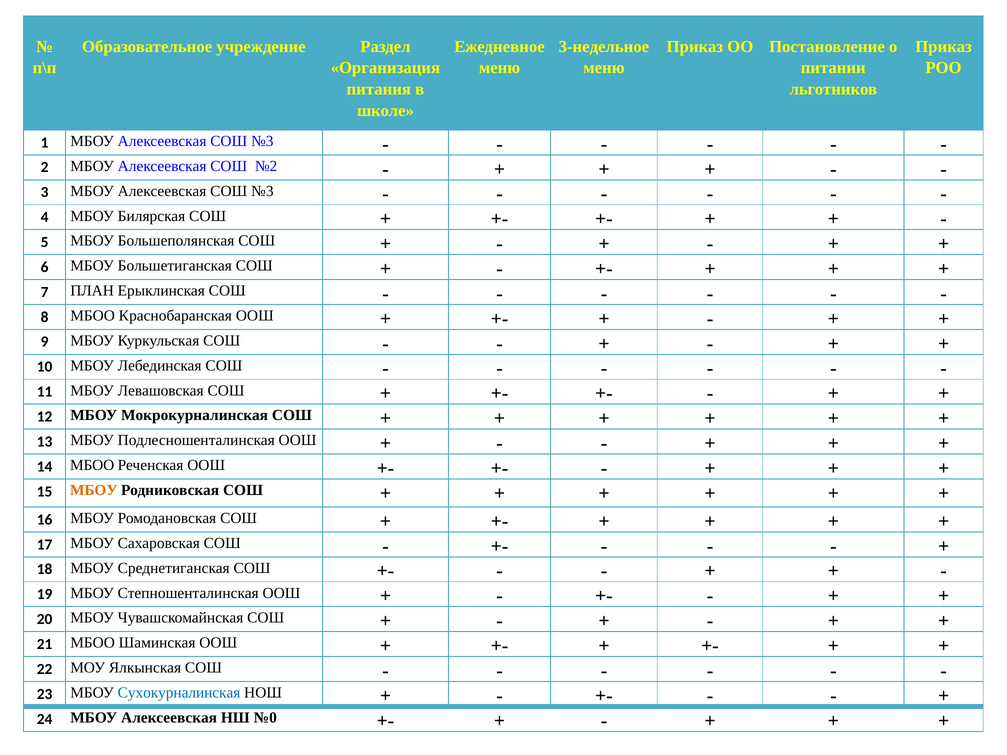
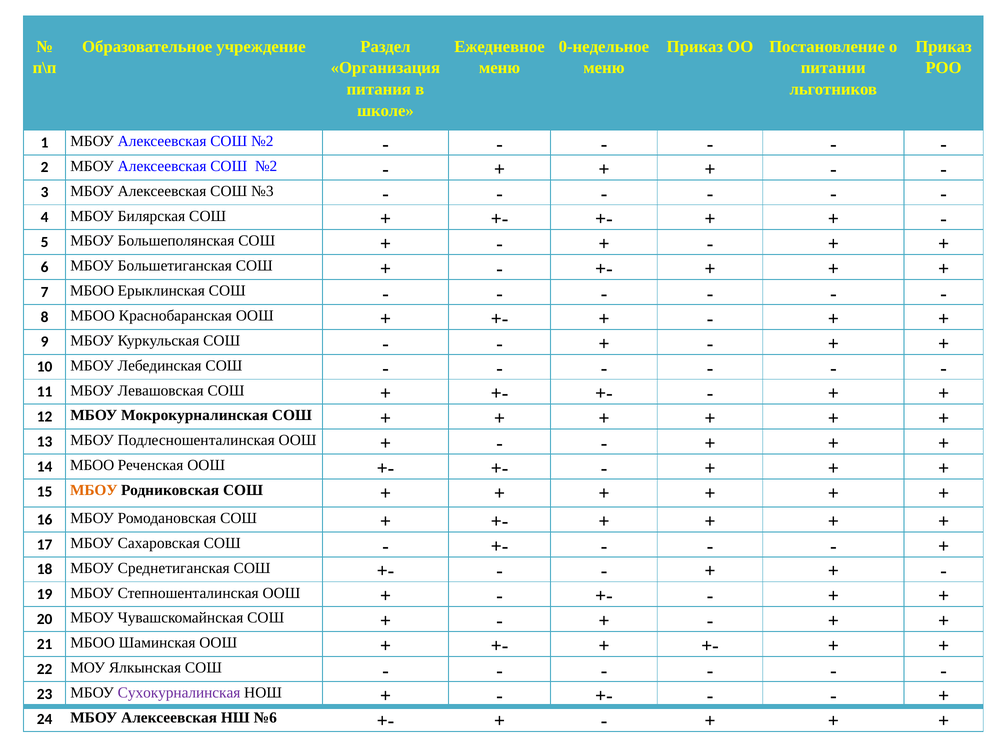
3-недельное: 3-недельное -> 0-недельное
№3 at (262, 141): №3 -> №2
7 ПЛАН: ПЛАН -> МБОО
Сухокурналинская colour: blue -> purple
№0: №0 -> №6
